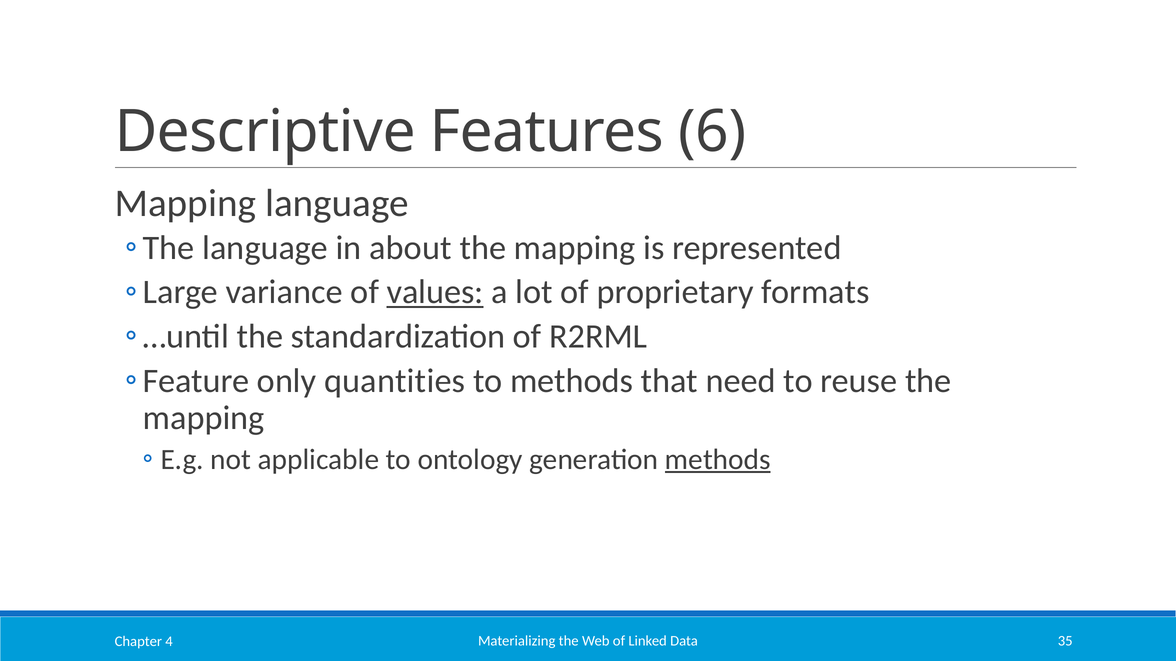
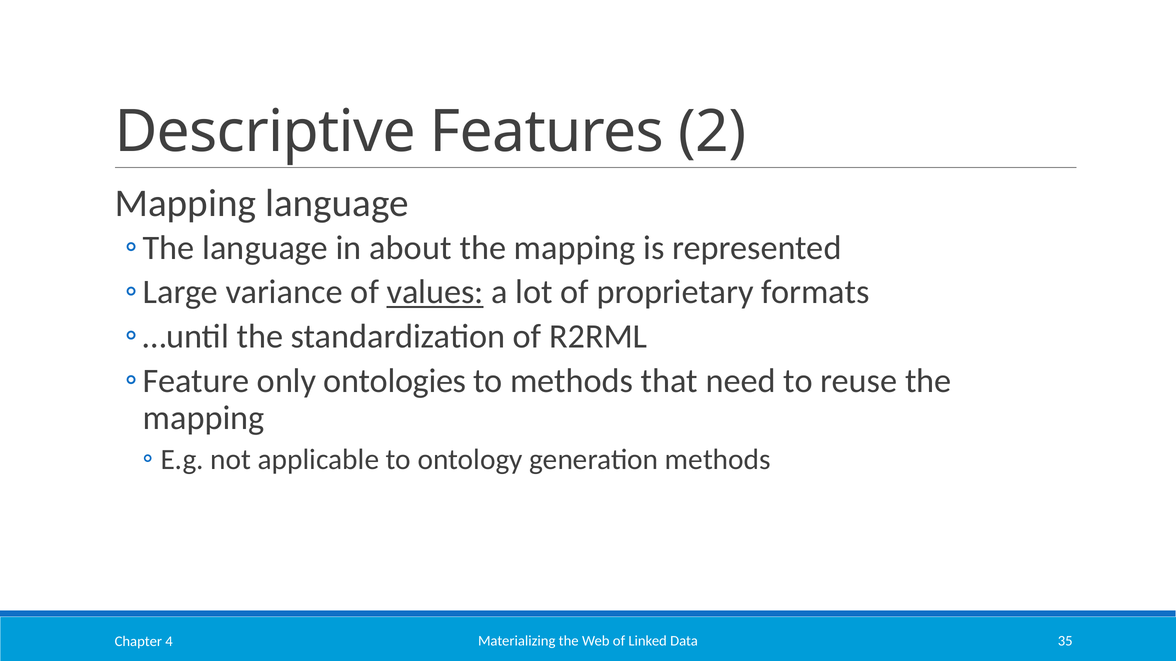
6: 6 -> 2
quantities: quantities -> ontologies
methods at (718, 460) underline: present -> none
